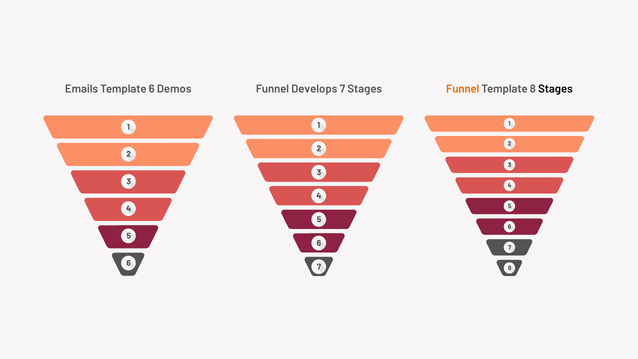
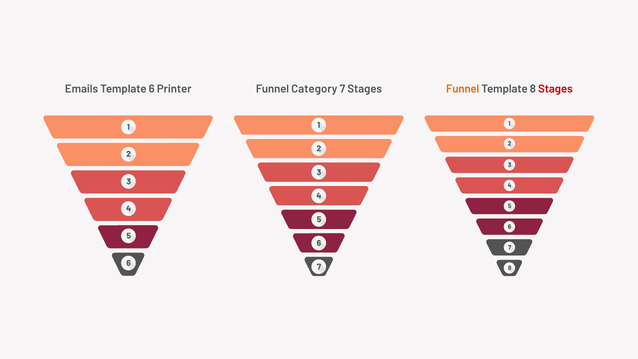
Demos: Demos -> Printer
Develops: Develops -> Category
Stages at (555, 89) colour: black -> red
